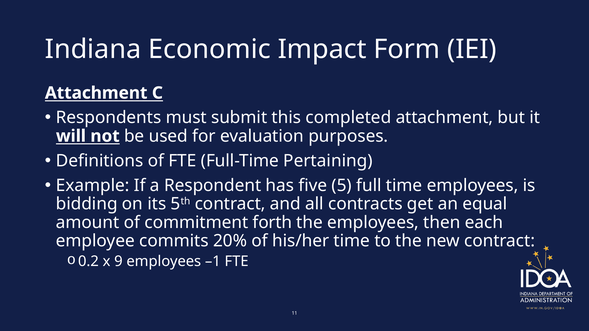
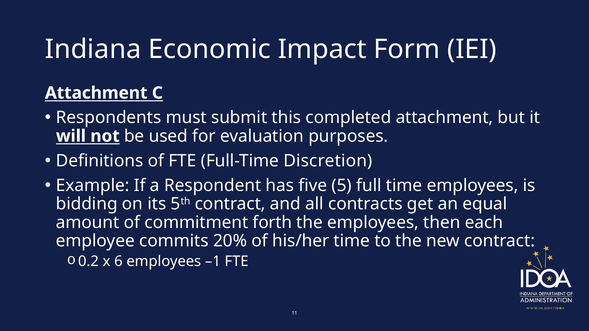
Pertaining: Pertaining -> Discretion
9: 9 -> 6
